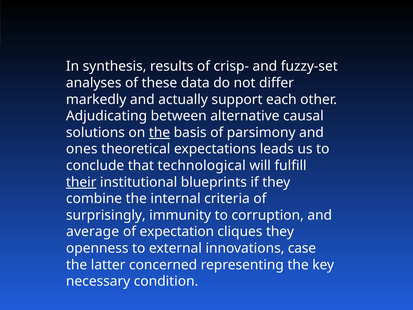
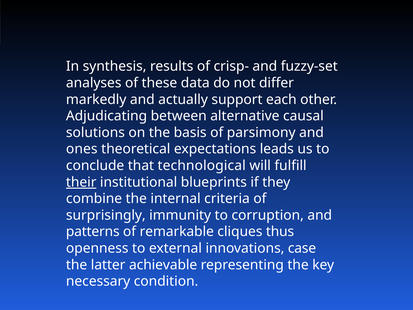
the at (159, 132) underline: present -> none
average: average -> patterns
expectation: expectation -> remarkable
cliques they: they -> thus
concerned: concerned -> achievable
